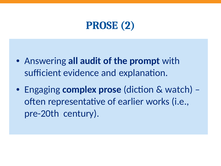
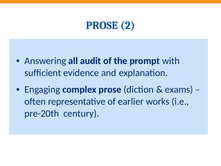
watch: watch -> exams
